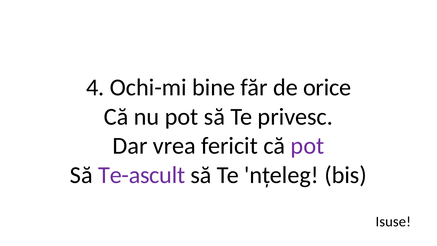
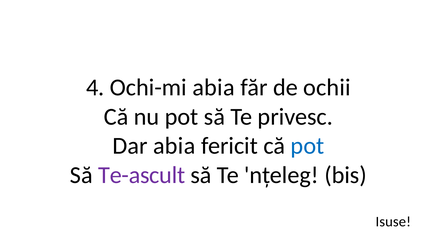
Ochi-mi bine: bine -> abia
orice: orice -> ochii
Dar vrea: vrea -> abia
pot at (307, 146) colour: purple -> blue
